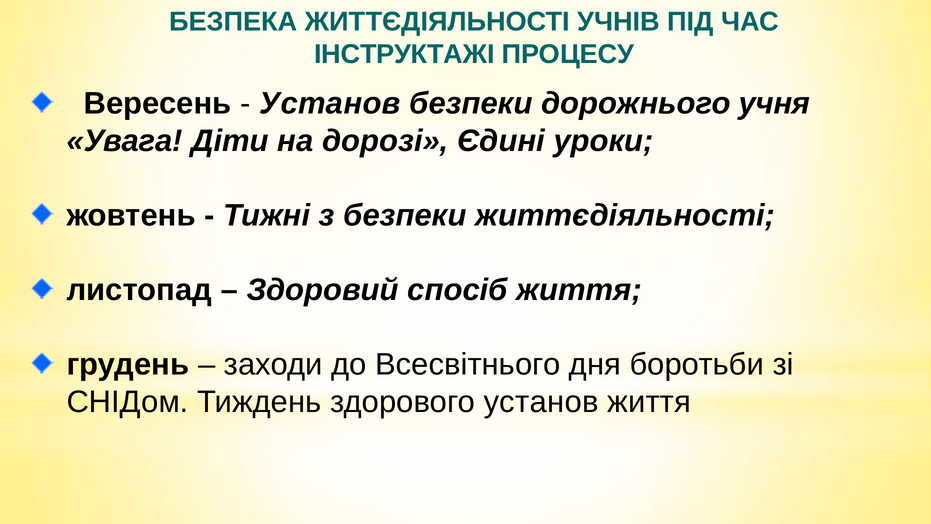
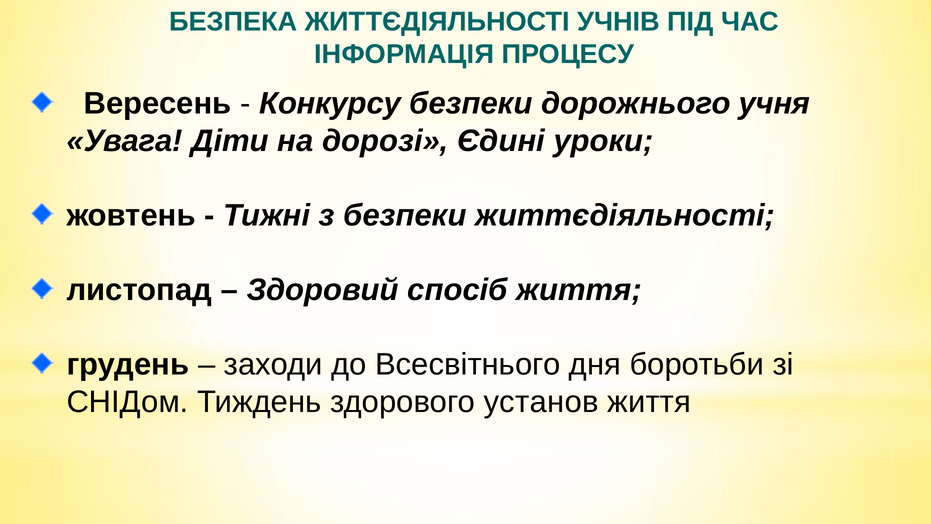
ІНСТРУКТАЖІ: ІНСТРУКТАЖІ -> ІНФОРМАЦІЯ
Установ at (330, 104): Установ -> Конкурсу
